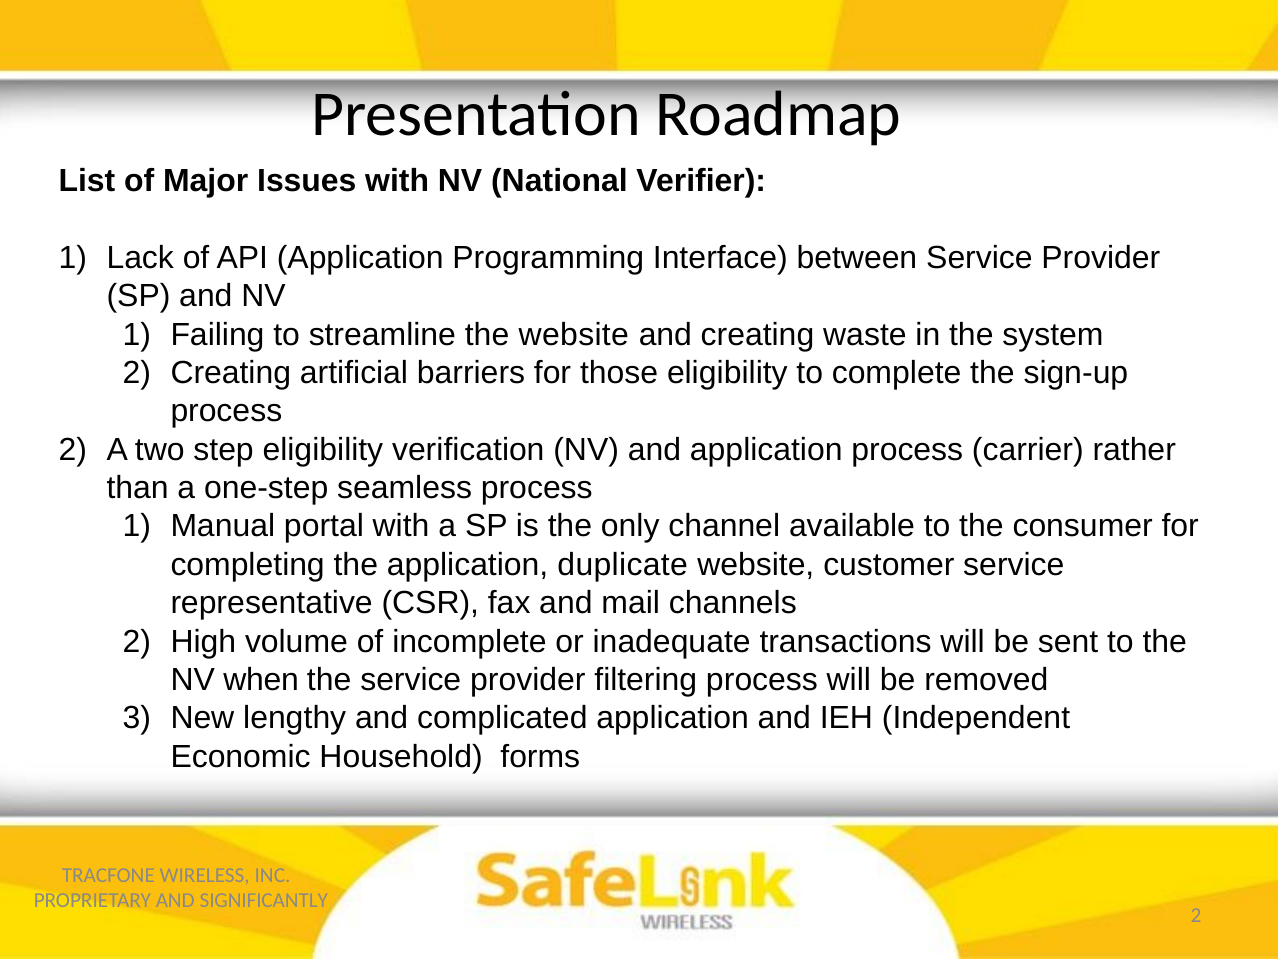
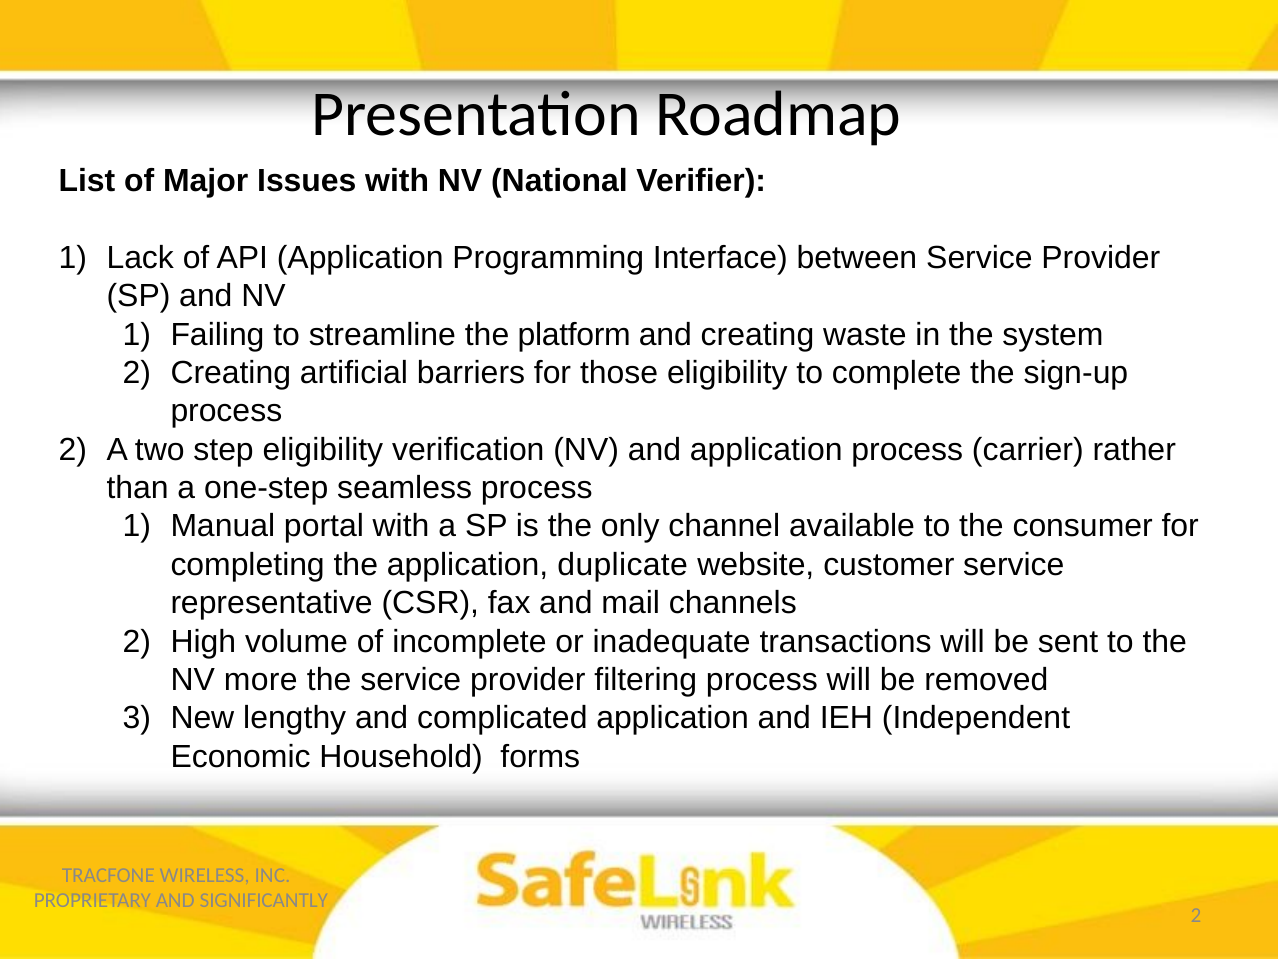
the website: website -> platform
when: when -> more
